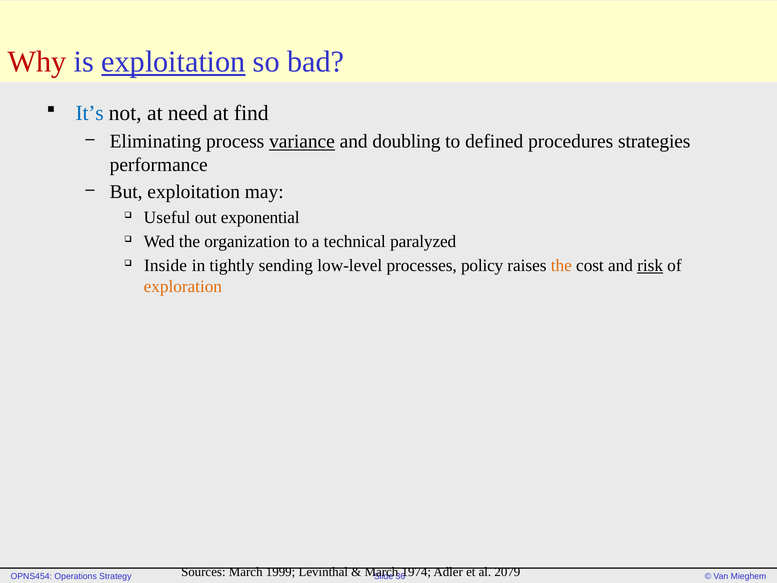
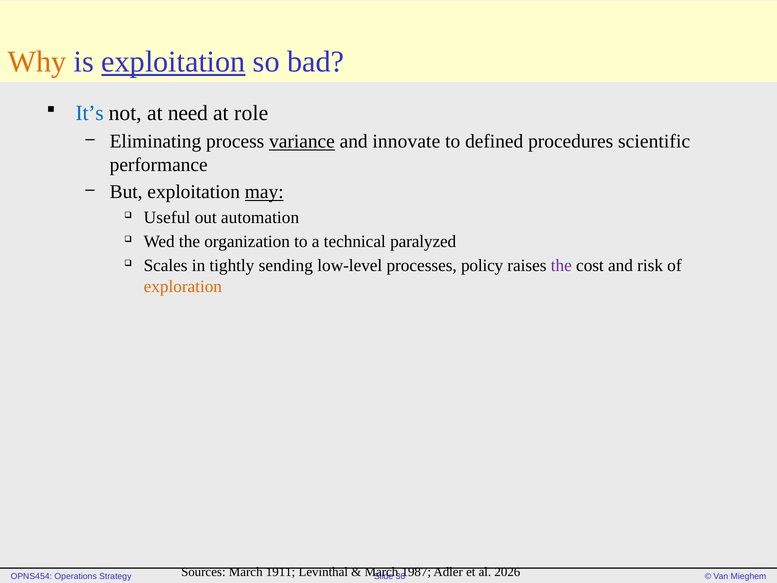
Why colour: red -> orange
find: find -> role
doubling: doubling -> innovate
strategies: strategies -> scientific
may underline: none -> present
exponential: exponential -> automation
Inside: Inside -> Scales
the at (561, 266) colour: orange -> purple
risk underline: present -> none
1999: 1999 -> 1911
1974: 1974 -> 1987
2079: 2079 -> 2026
